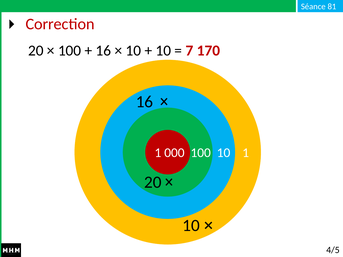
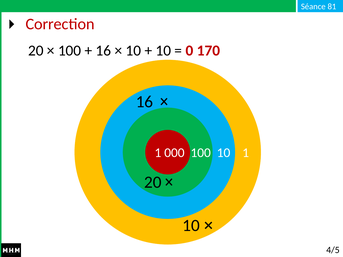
7: 7 -> 0
